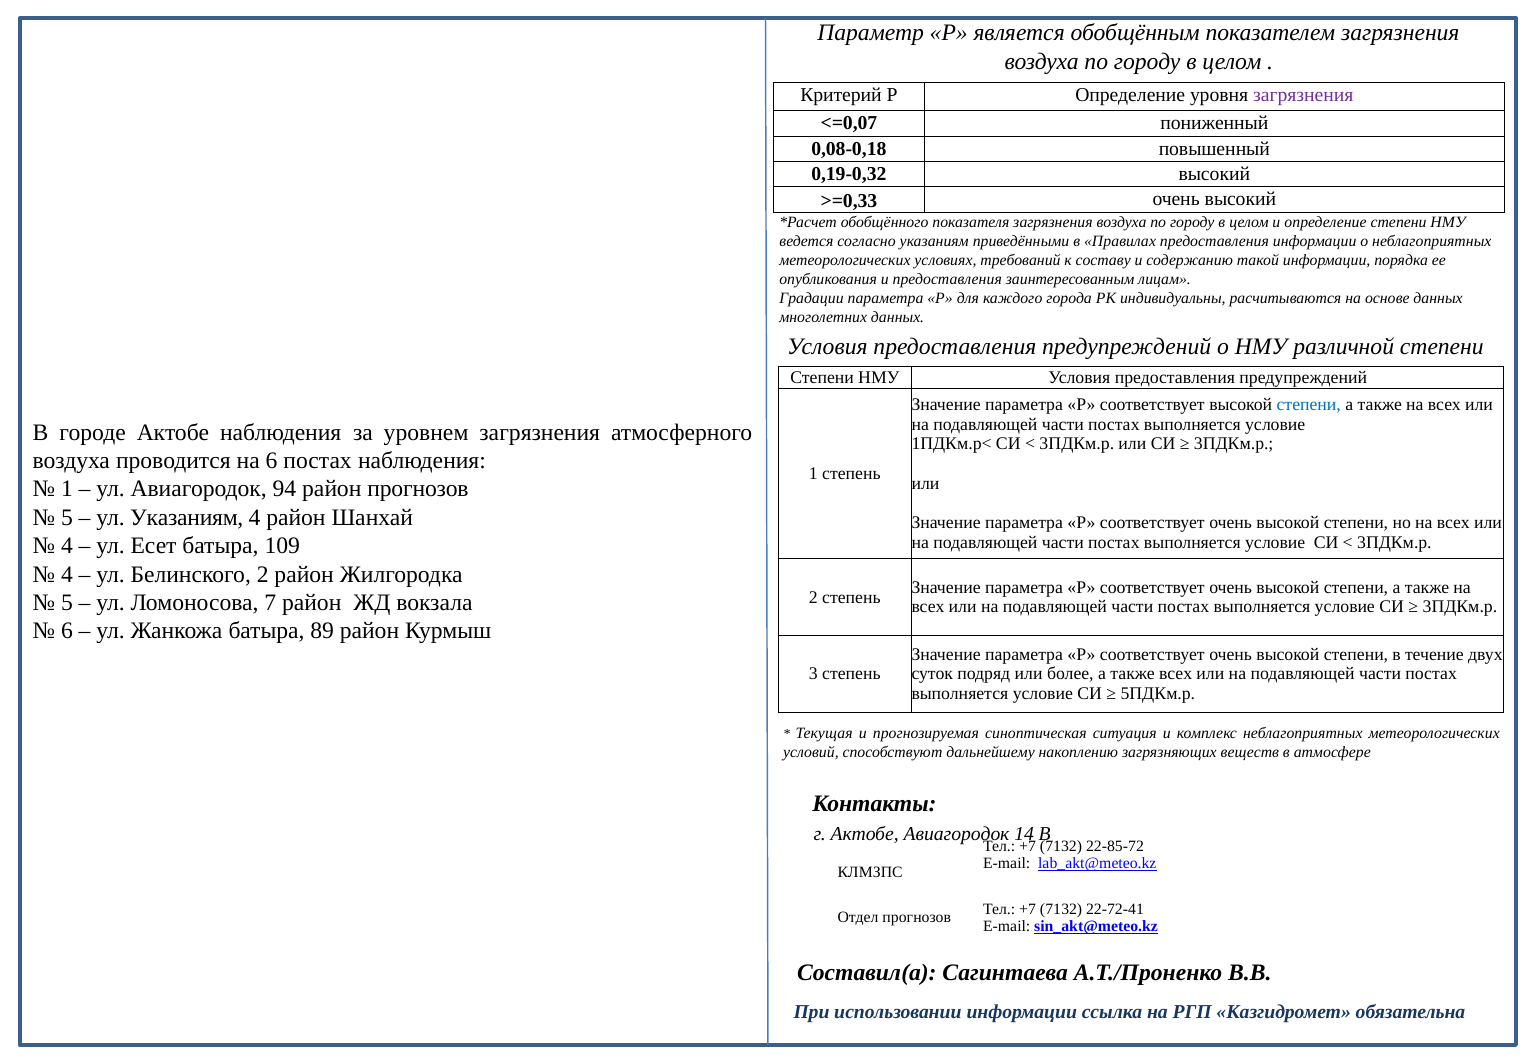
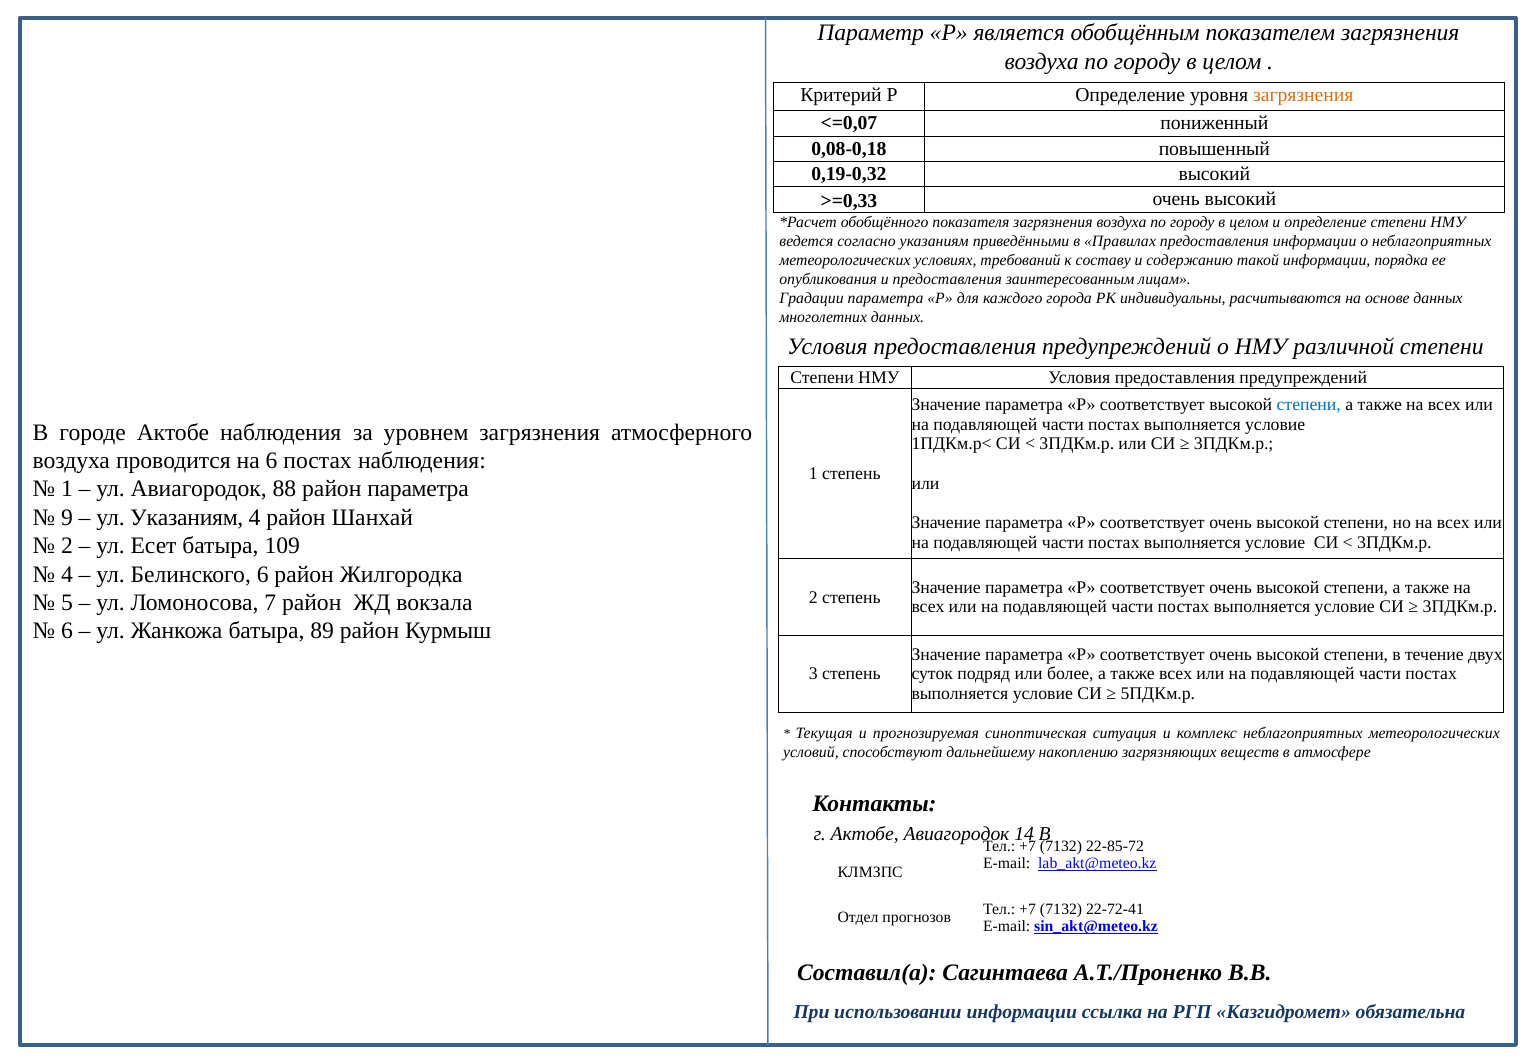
загрязнения at (1303, 95) colour: purple -> orange
94: 94 -> 88
район прогнозов: прогнозов -> параметра
5 at (67, 518): 5 -> 9
4 at (67, 546): 4 -> 2
Белинского 2: 2 -> 6
